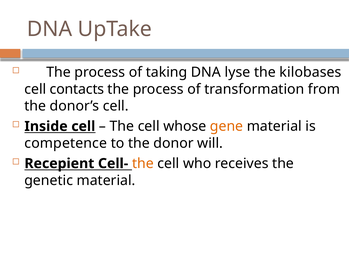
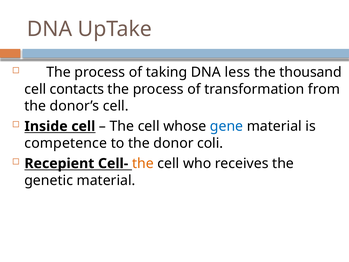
lyse: lyse -> less
kilobases: kilobases -> thousand
gene colour: orange -> blue
will: will -> coli
